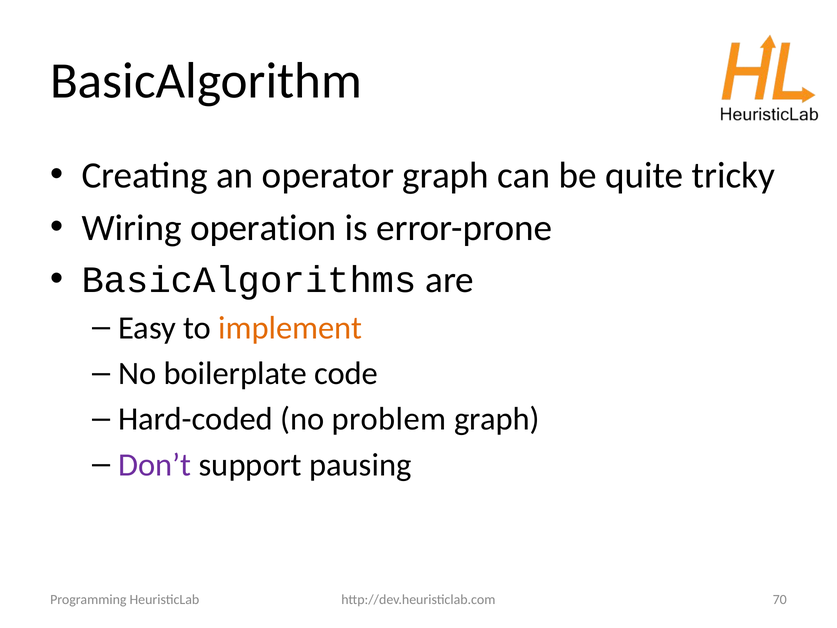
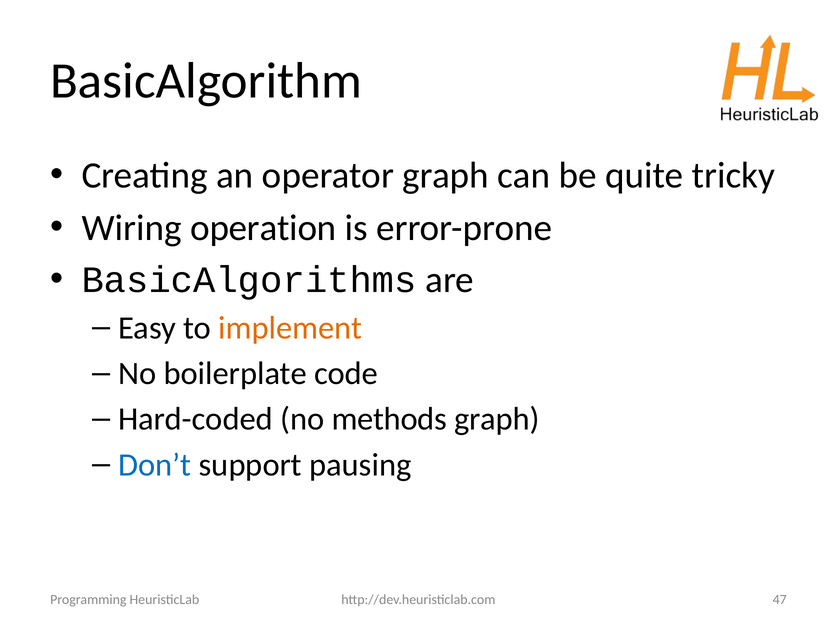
problem: problem -> methods
Don’t colour: purple -> blue
70: 70 -> 47
